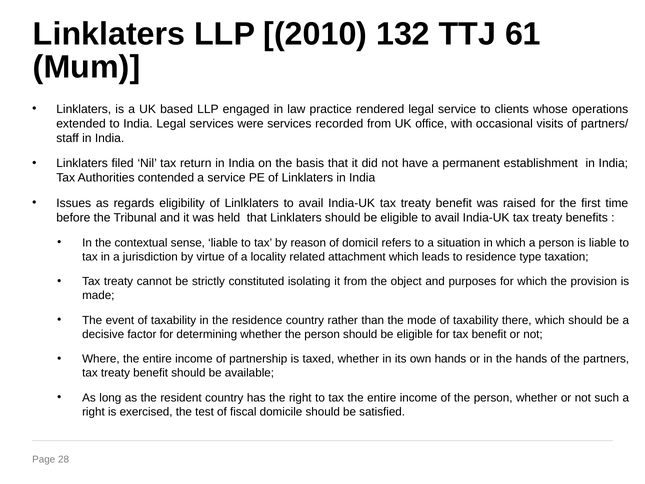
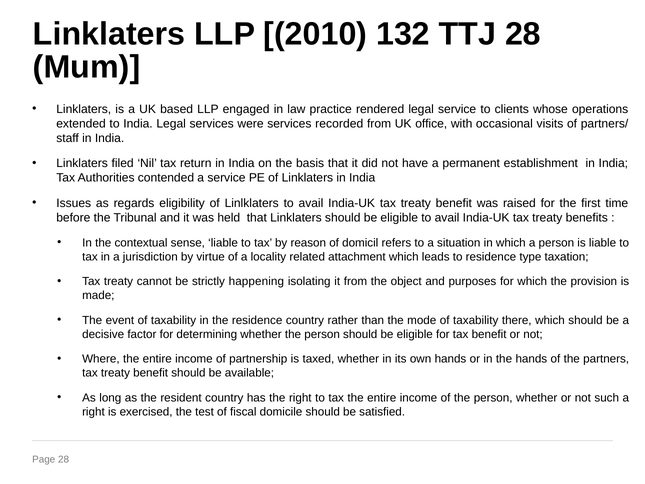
TTJ 61: 61 -> 28
constituted: constituted -> happening
